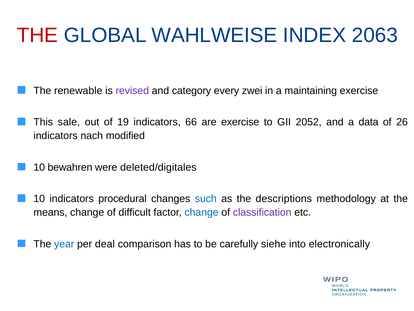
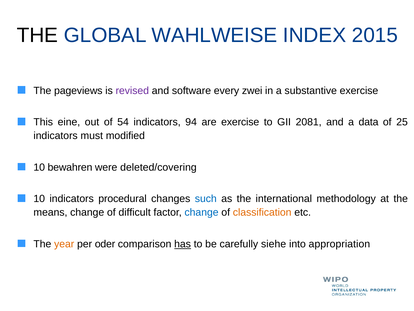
THE at (37, 35) colour: red -> black
2063: 2063 -> 2015
renewable: renewable -> pageviews
category: category -> software
maintaining: maintaining -> substantive
sale: sale -> eine
19: 19 -> 54
66: 66 -> 94
2052: 2052 -> 2081
26: 26 -> 25
nach: nach -> must
deleted/digitales: deleted/digitales -> deleted/covering
descriptions: descriptions -> international
classification colour: purple -> orange
year colour: blue -> orange
deal: deal -> oder
has underline: none -> present
electronically: electronically -> appropriation
